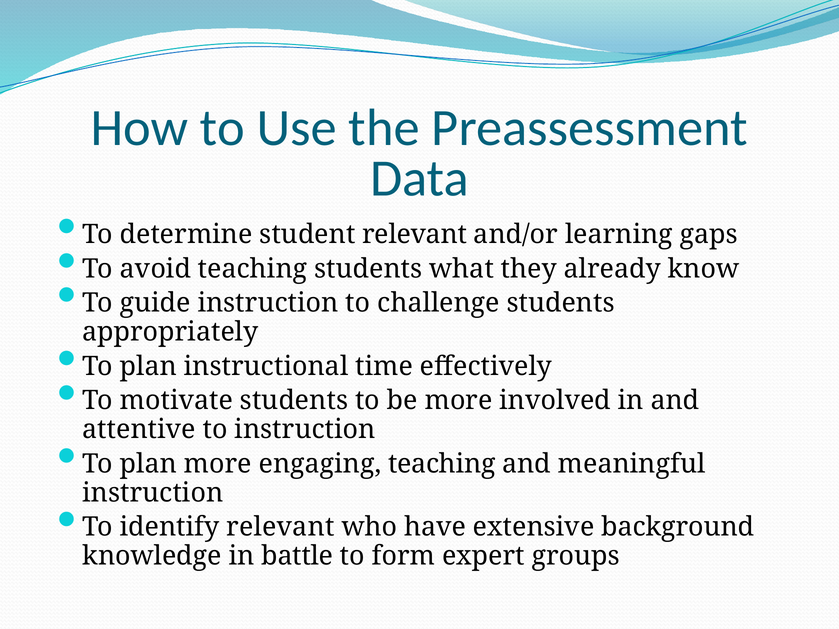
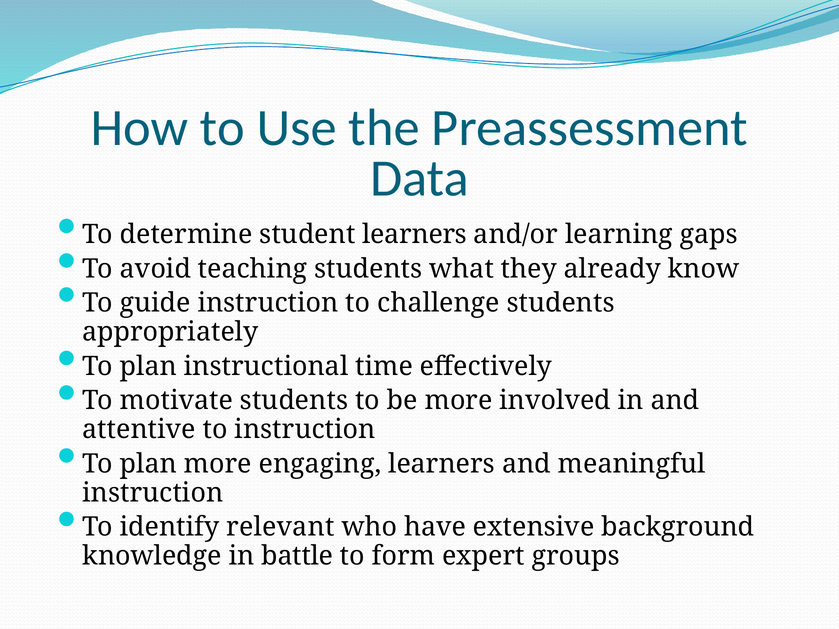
student relevant: relevant -> learners
engaging teaching: teaching -> learners
